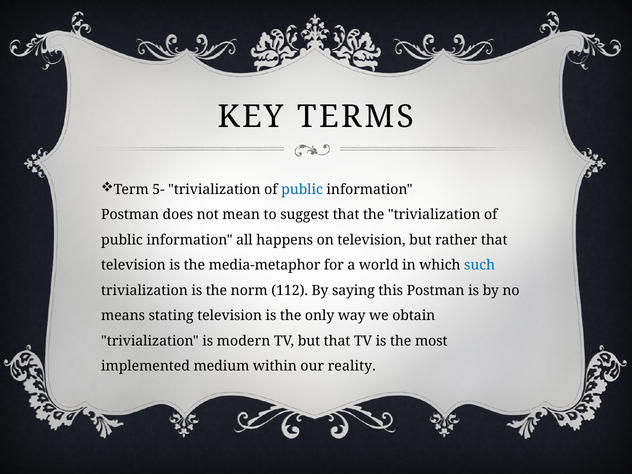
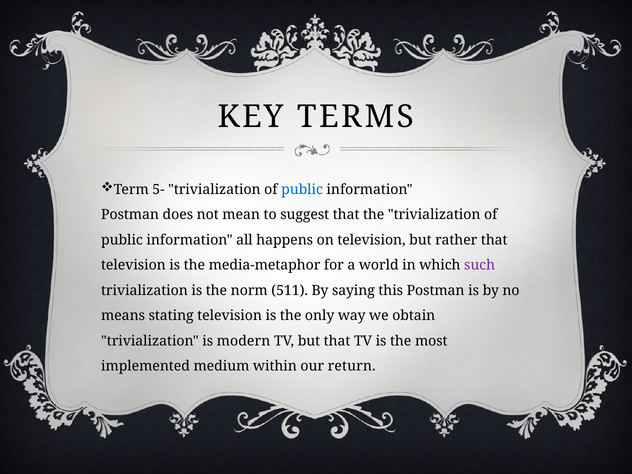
such colour: blue -> purple
112: 112 -> 511
reality: reality -> return
